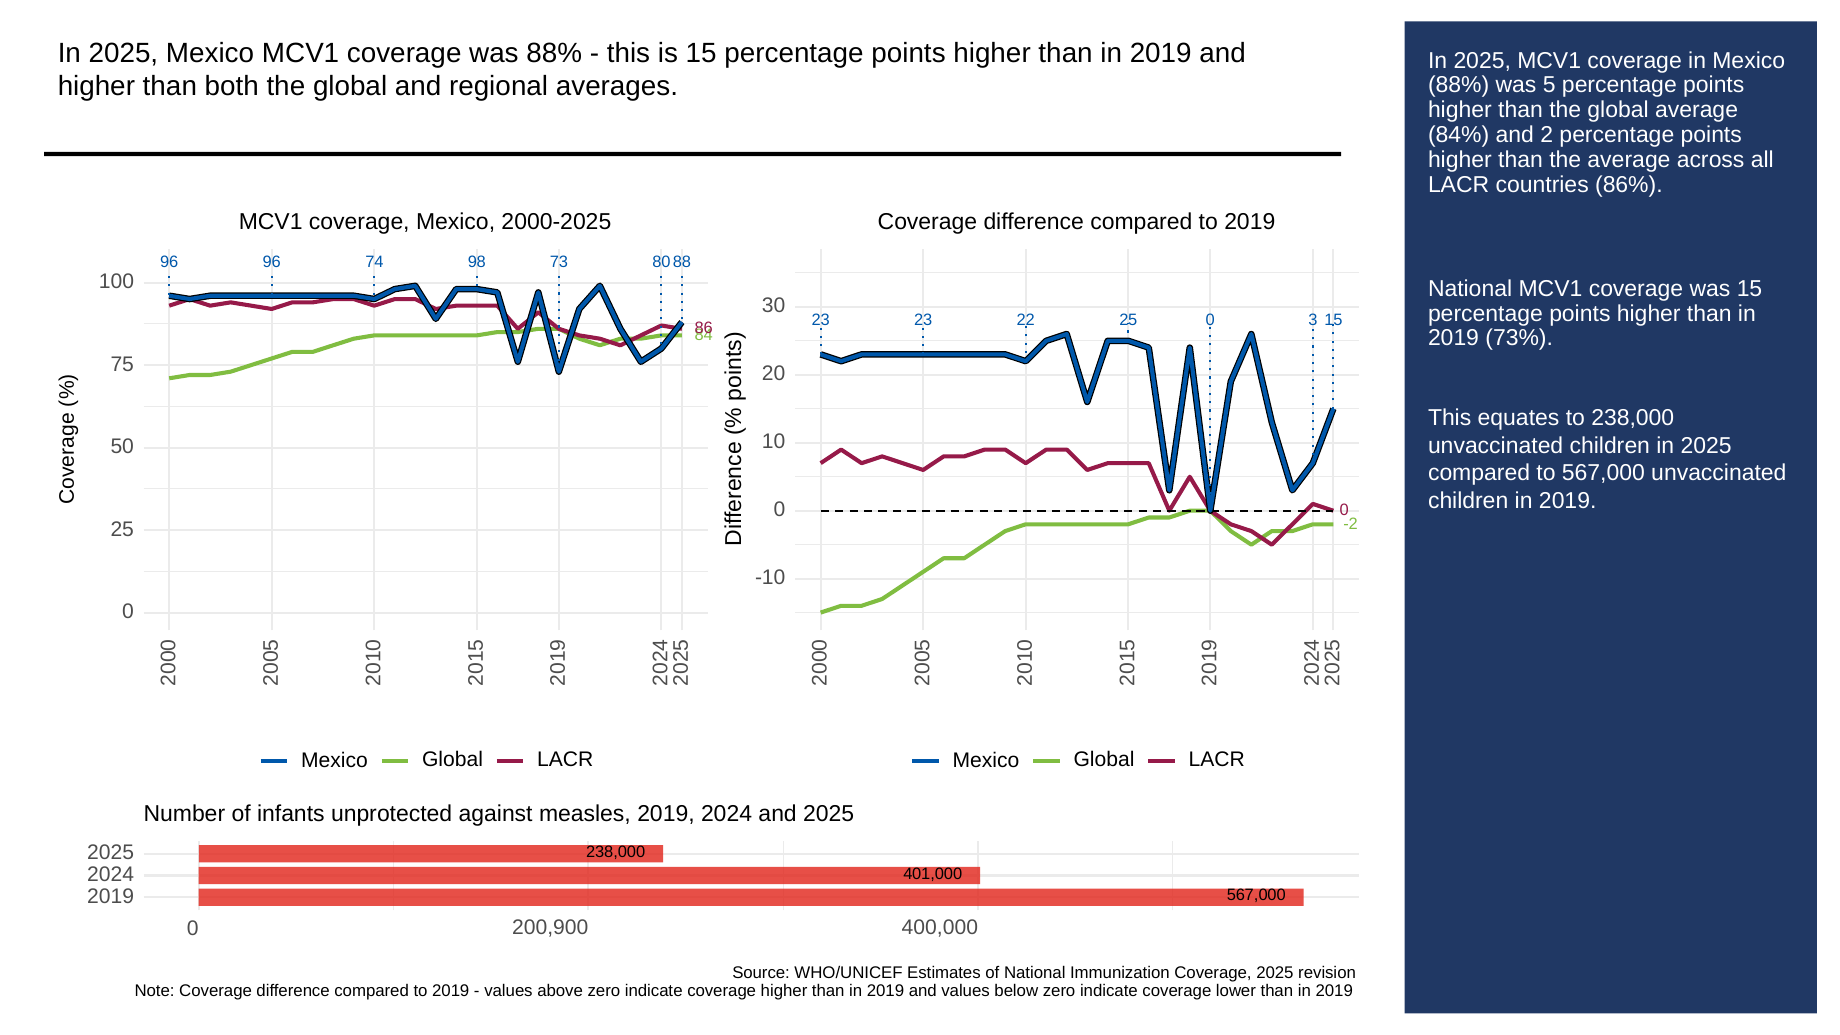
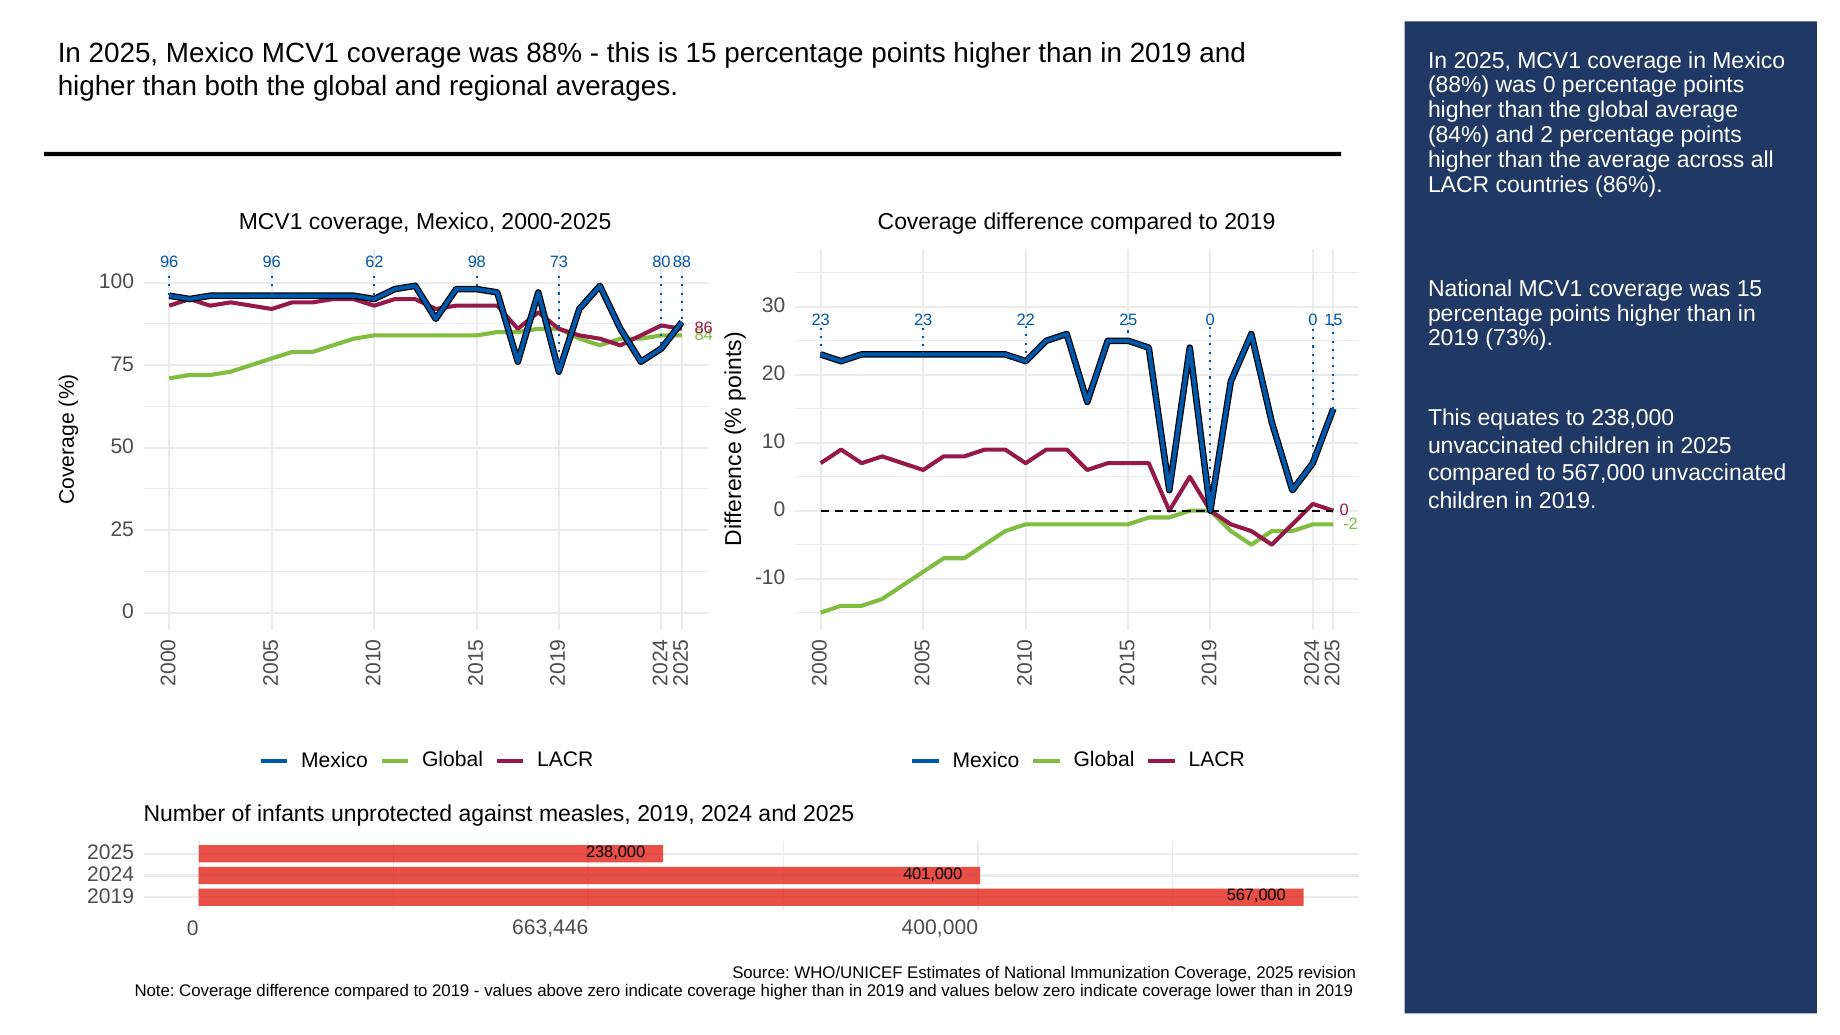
was 5: 5 -> 0
74: 74 -> 62
25 0 3: 3 -> 0
200,900: 200,900 -> 663,446
